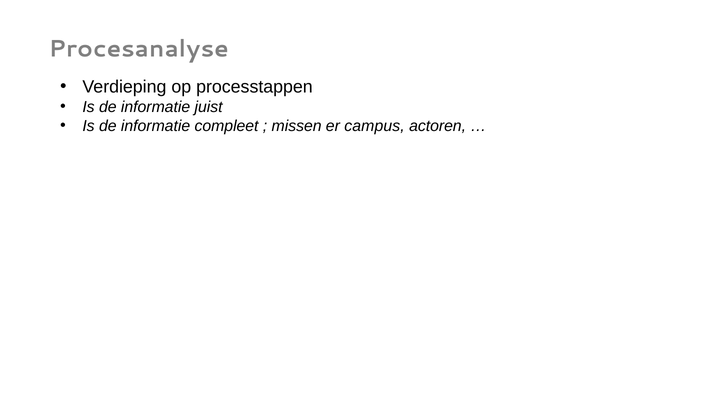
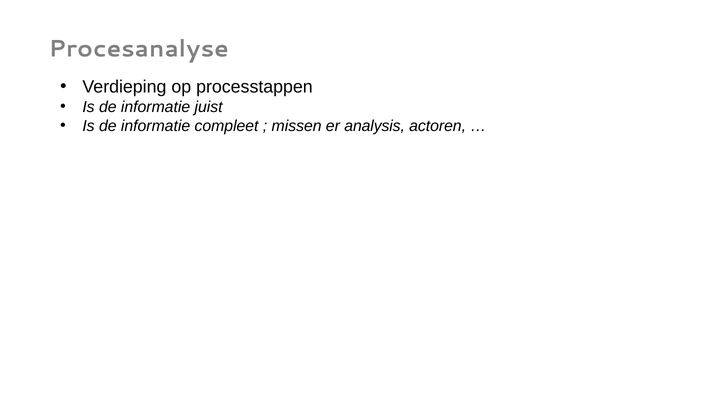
campus: campus -> analysis
